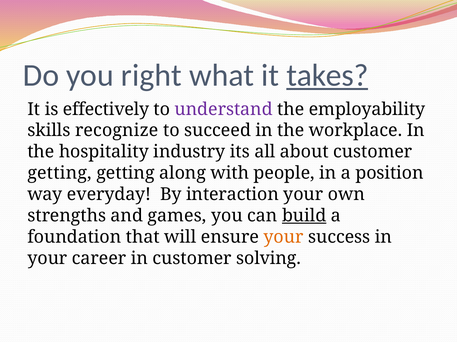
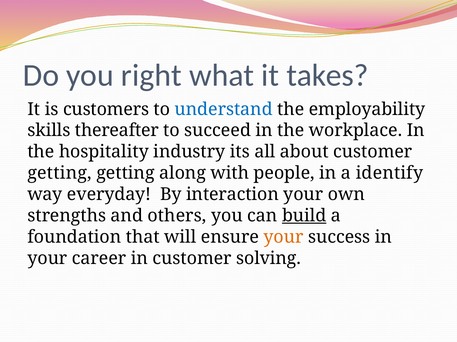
takes underline: present -> none
effectively: effectively -> customers
understand colour: purple -> blue
recognize: recognize -> thereafter
position: position -> identify
games: games -> others
